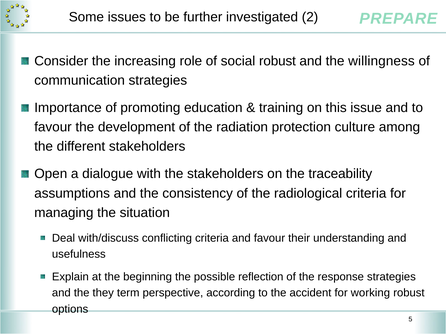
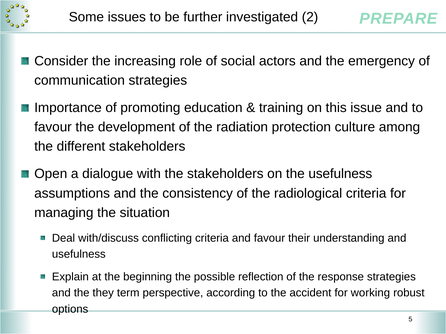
social robust: robust -> actors
willingness: willingness -> emergency
the traceability: traceability -> usefulness
